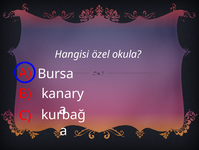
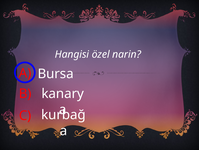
okula: okula -> narin
